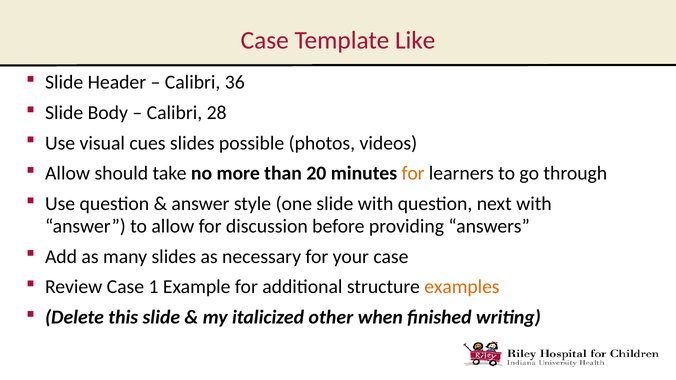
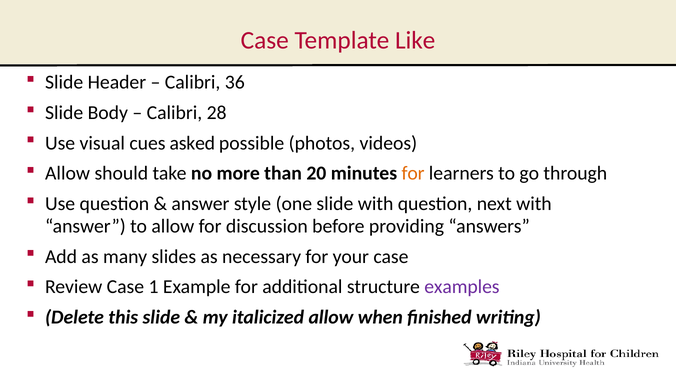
cues slides: slides -> asked
examples colour: orange -> purple
italicized other: other -> allow
